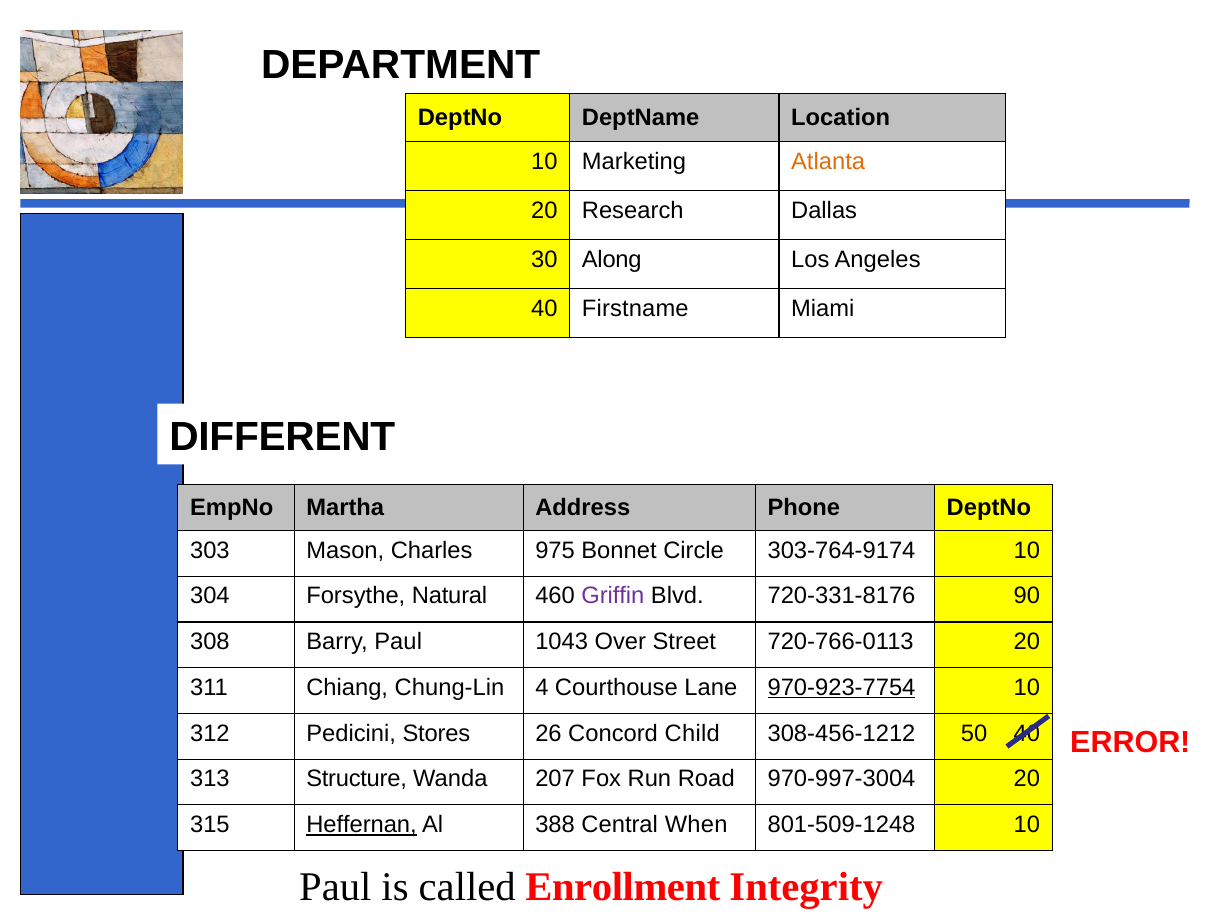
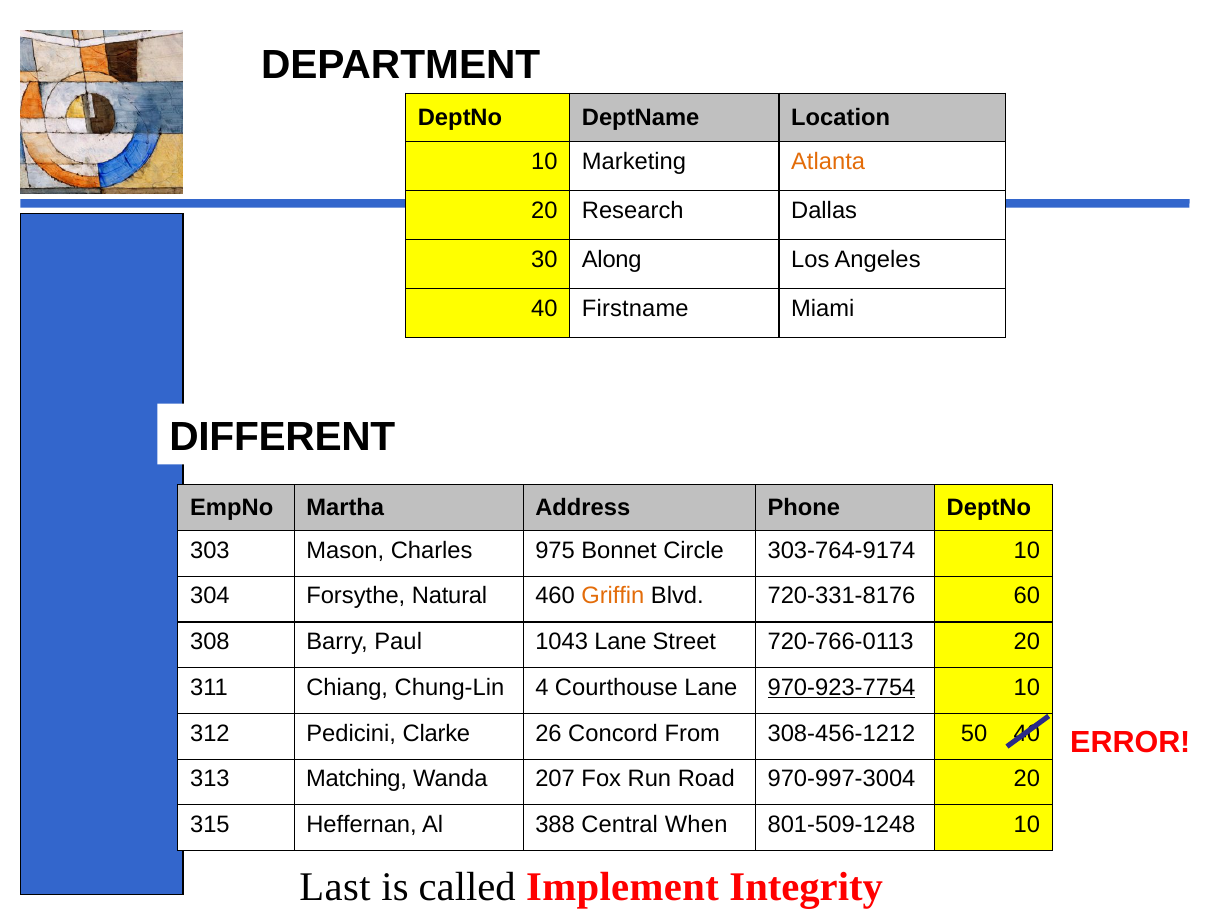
Griffin colour: purple -> orange
90: 90 -> 60
1043 Over: Over -> Lane
Stores: Stores -> Clarke
Child: Child -> From
Structure: Structure -> Matching
Heffernan underline: present -> none
Paul at (335, 887): Paul -> Last
Enrollment: Enrollment -> Implement
